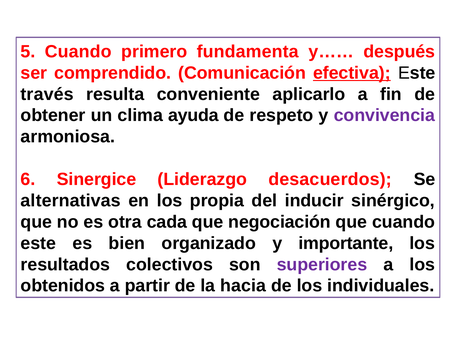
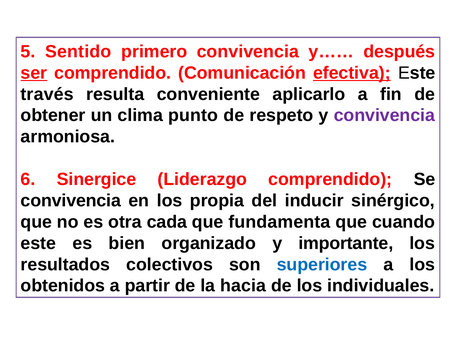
5 Cuando: Cuando -> Sentido
primero fundamenta: fundamenta -> convivencia
ser underline: none -> present
ayuda: ayuda -> punto
Liderazgo desacuerdos: desacuerdos -> comprendido
alternativas at (71, 201): alternativas -> convivencia
negociación: negociación -> fundamenta
superiores colour: purple -> blue
